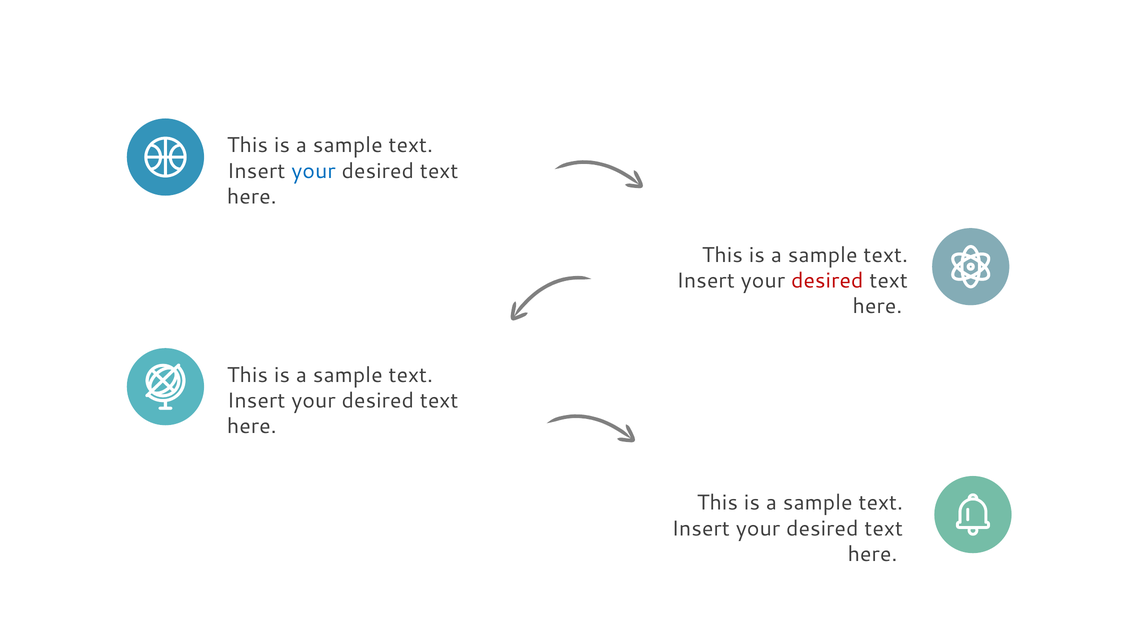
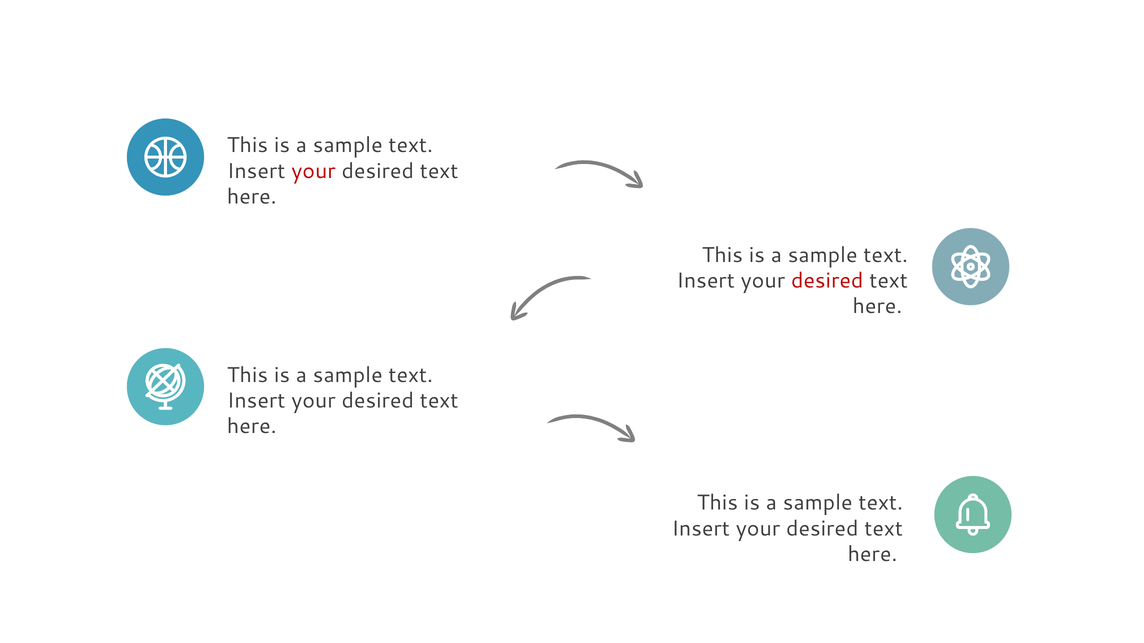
your at (313, 171) colour: blue -> red
